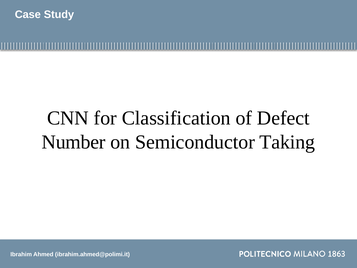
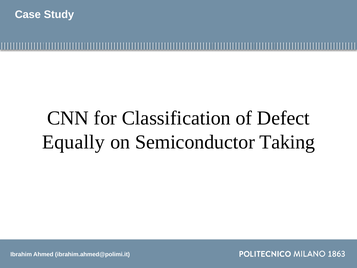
Number: Number -> Equally
